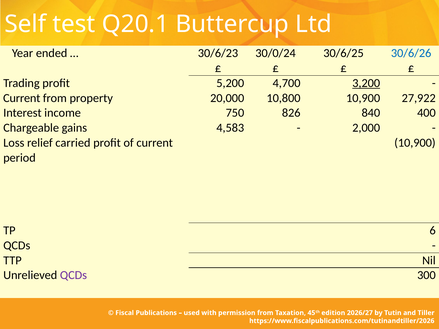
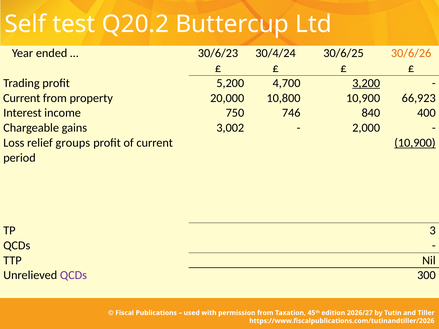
Q20.1: Q20.1 -> Q20.2
30/0/24: 30/0/24 -> 30/4/24
30/6/26 colour: blue -> orange
27,922: 27,922 -> 66,923
826: 826 -> 746
4,583: 4,583 -> 3,002
carried: carried -> groups
10,900 at (415, 143) underline: none -> present
6: 6 -> 3
